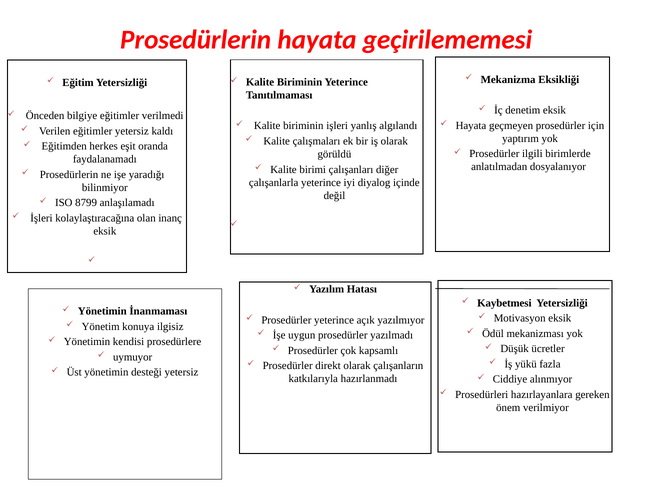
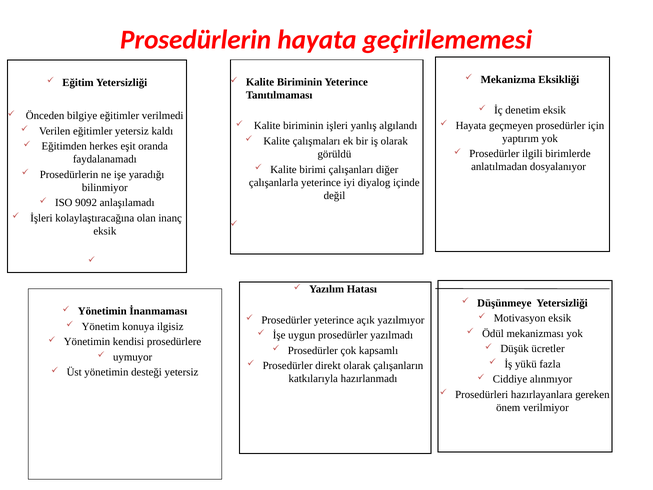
8799: 8799 -> 9092
Kaybetmesi: Kaybetmesi -> Düşünmeye
